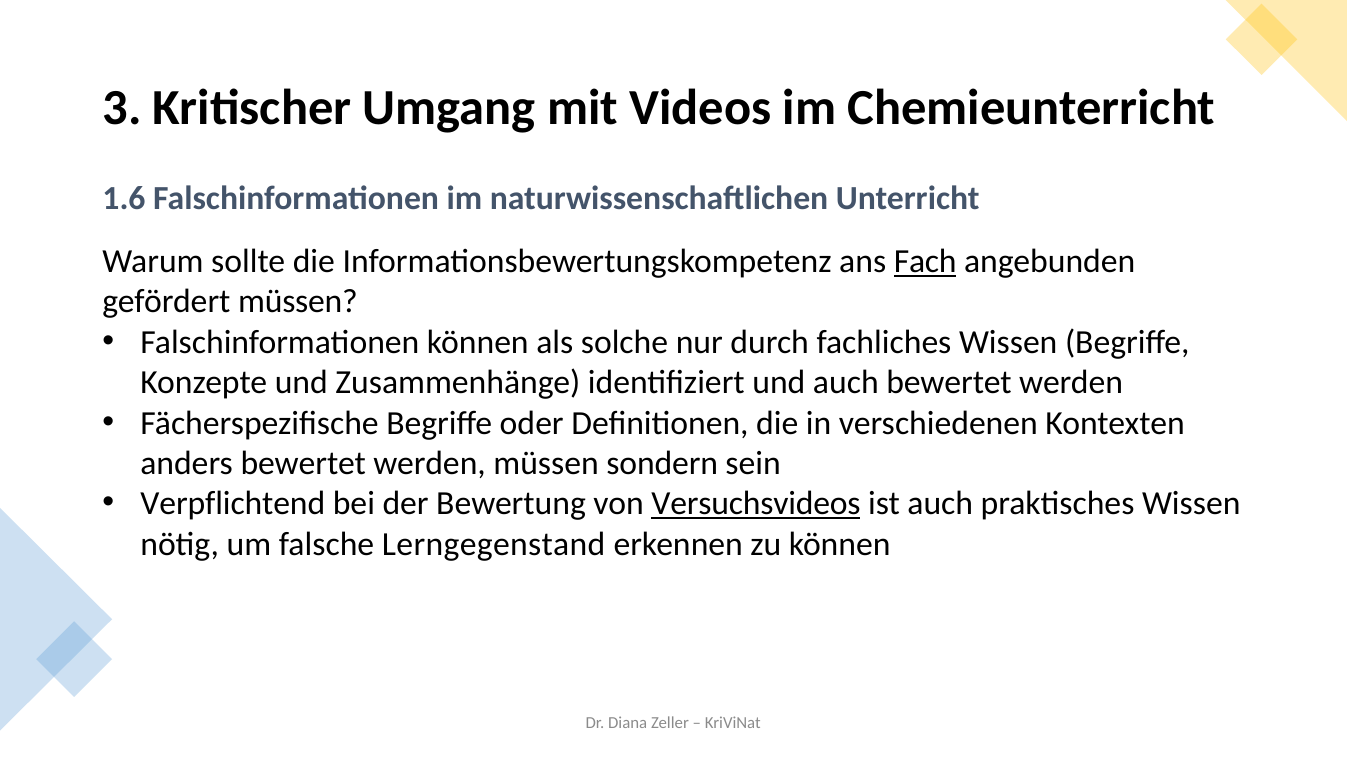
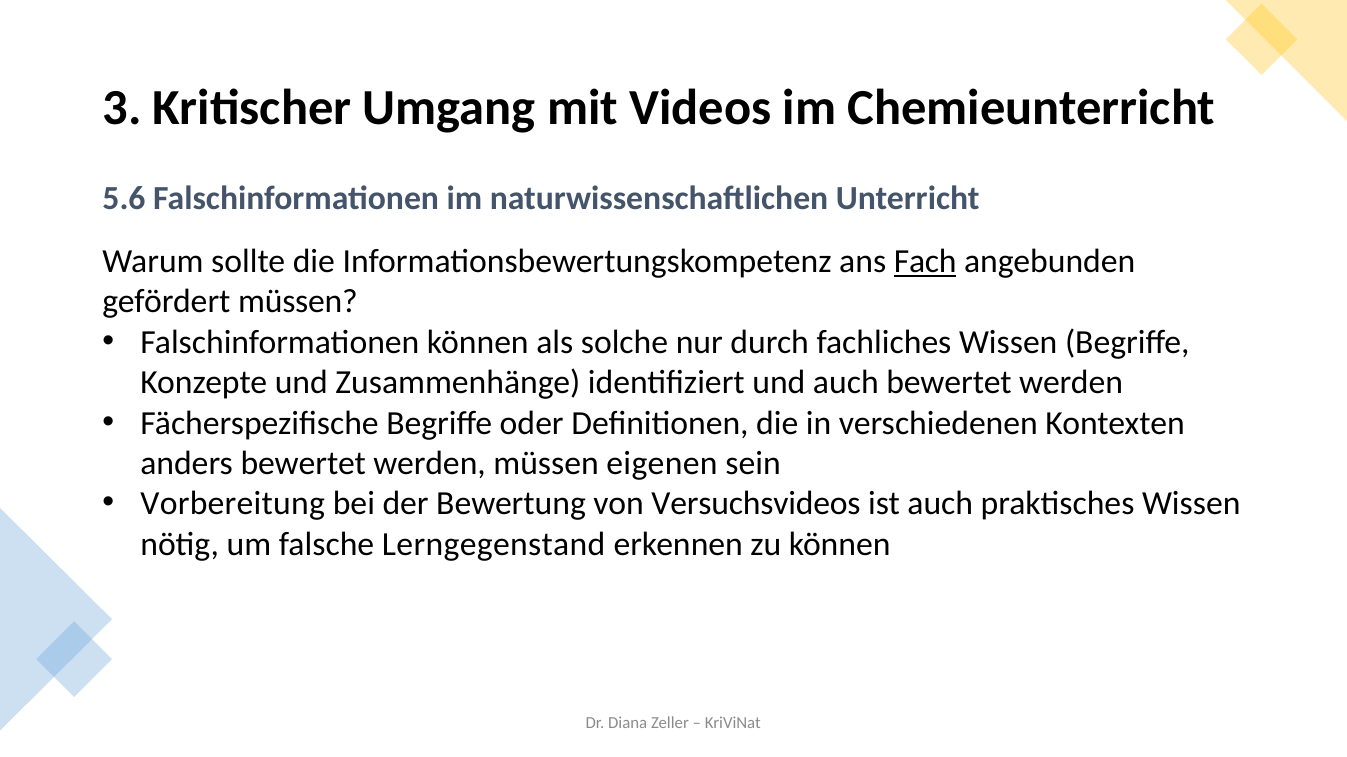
1.6: 1.6 -> 5.6
sondern: sondern -> eigenen
Verpflichtend: Verpflichtend -> Vorbereitung
Versuchsvideos underline: present -> none
